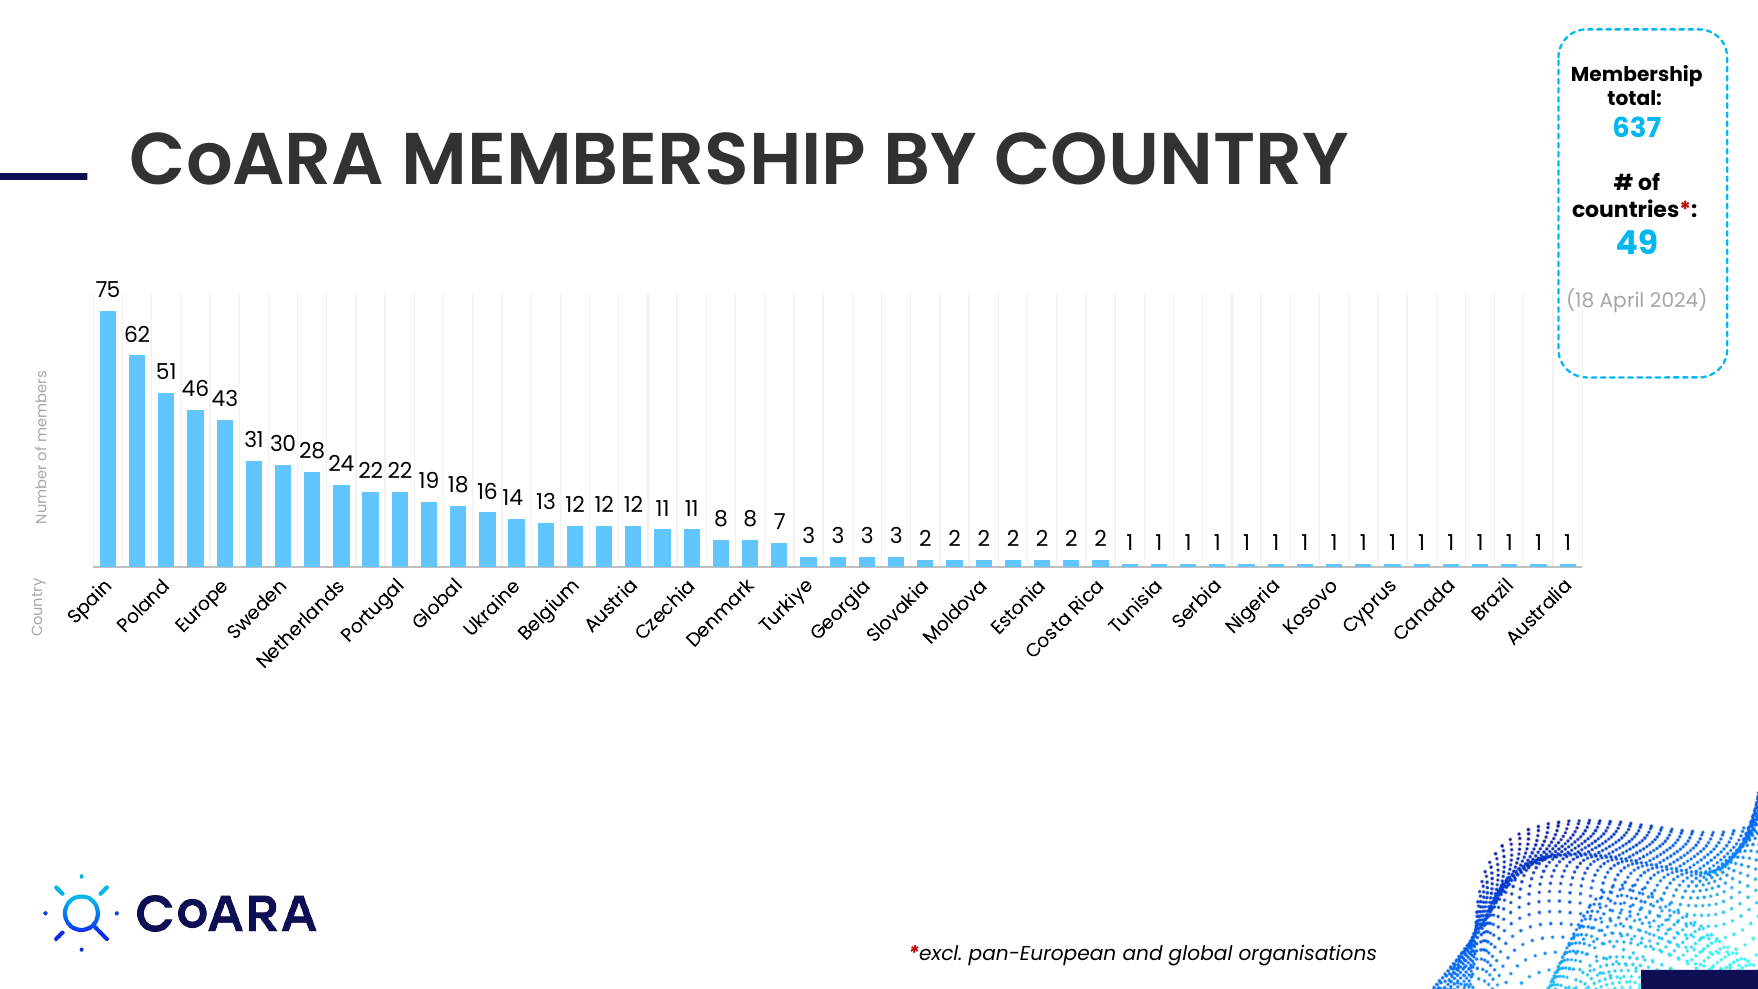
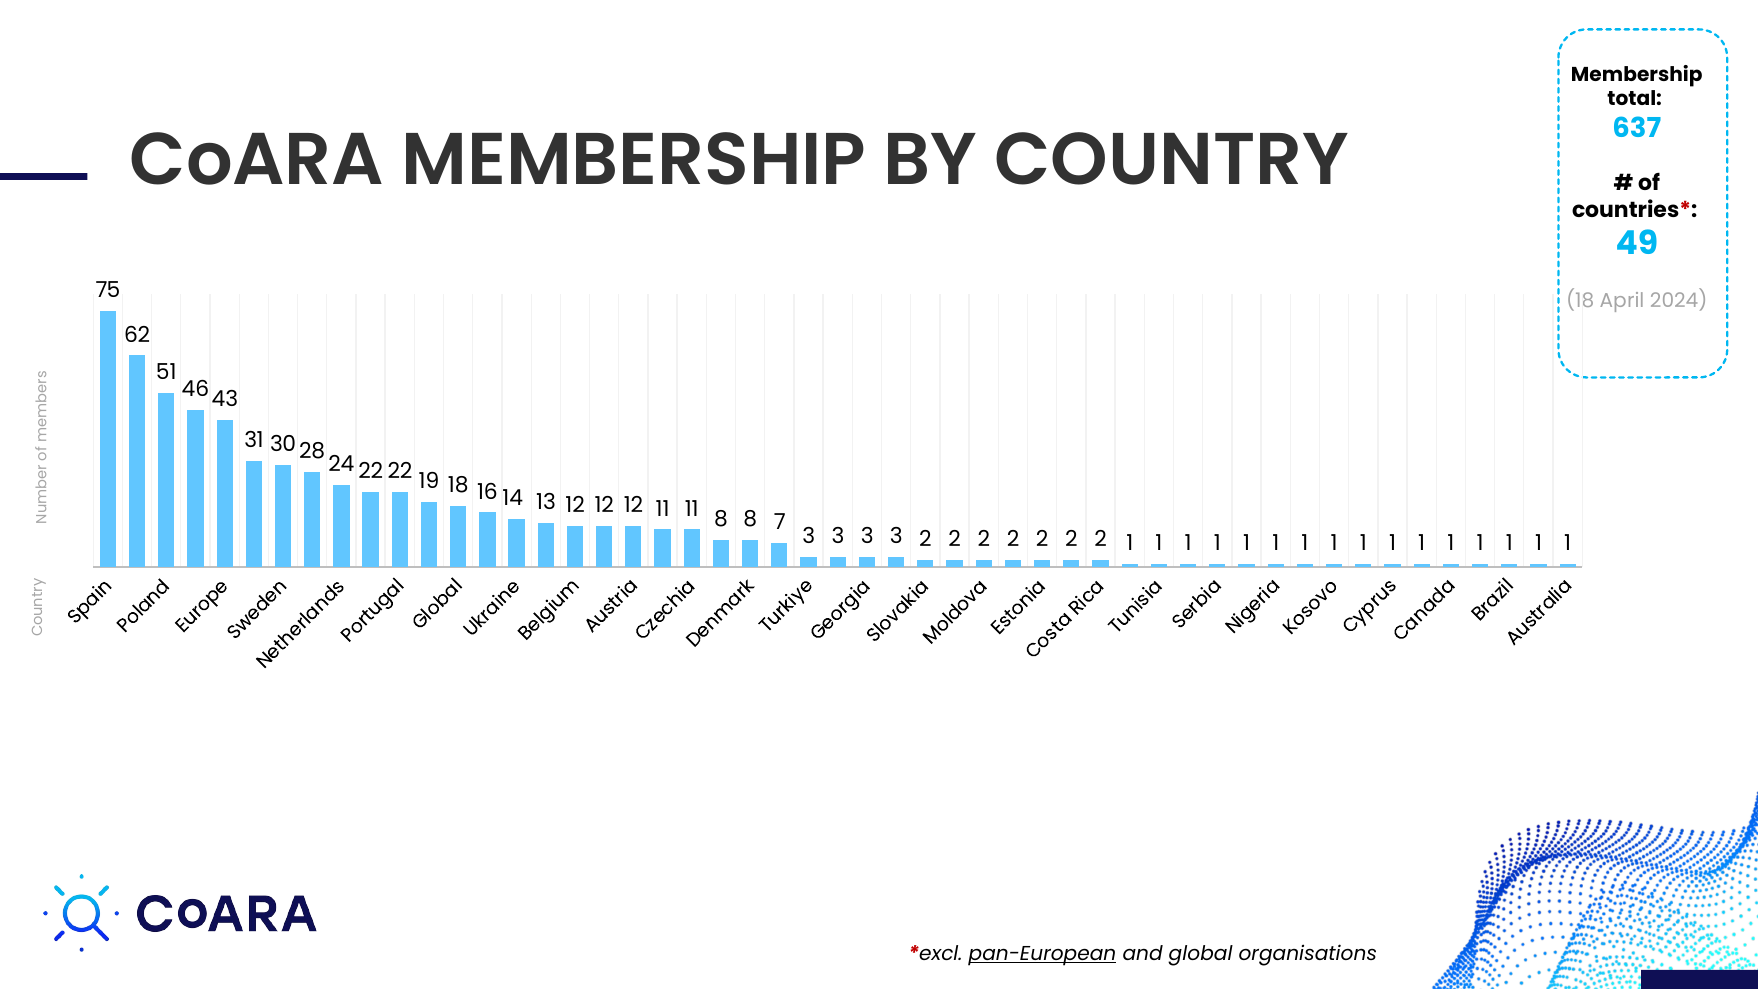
pan-European underline: none -> present
